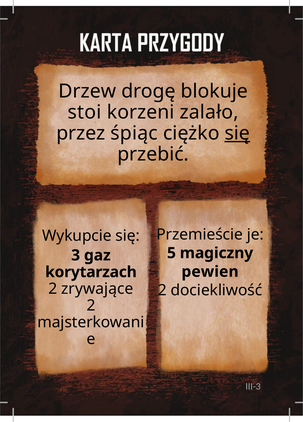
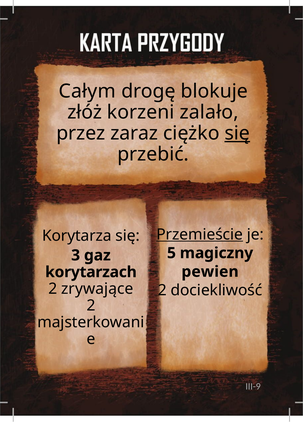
Drzew: Drzew -> Całym
stoi: stoi -> złóż
śpiąc: śpiąc -> zaraz
Przemieście underline: none -> present
Wykupcie: Wykupcie -> Korytarza
III-3: III-3 -> III-9
